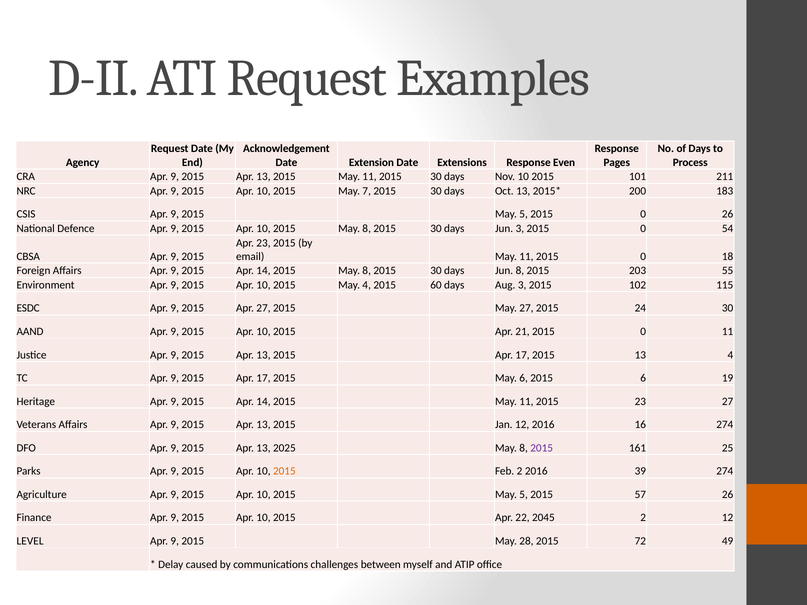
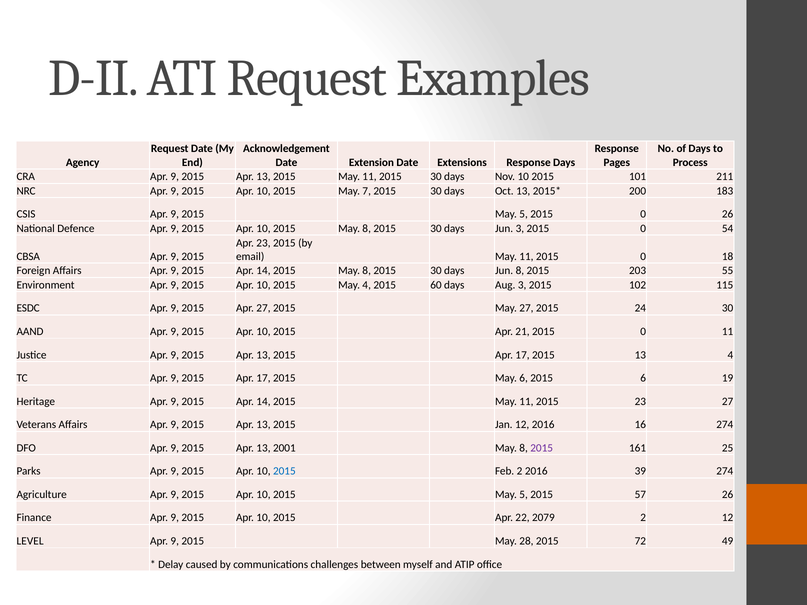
Response Even: Even -> Days
2025: 2025 -> 2001
2015 at (284, 471) colour: orange -> blue
2045: 2045 -> 2079
